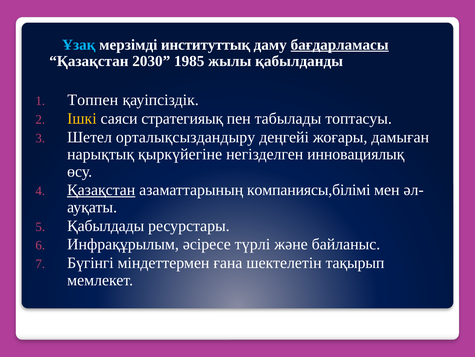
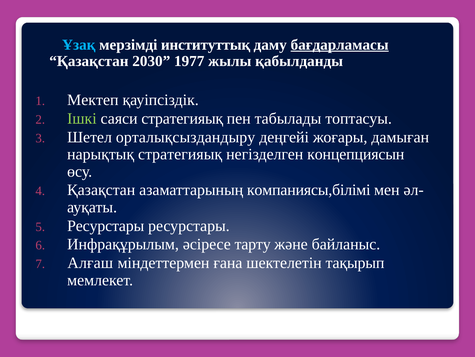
1985: 1985 -> 1977
Топпен: Топпен -> Мектеп
Ішкі colour: yellow -> light green
нарықтық қыркүйегіне: қыркүйегіне -> стратегияық
инновациялық: инновациялық -> концепциясын
Қазақстан at (101, 190) underline: present -> none
Қабылдады at (106, 225): Қабылдады -> Ресурстары
түрлі: түрлі -> тарту
Бүгінгі: Бүгінгі -> Алғаш
